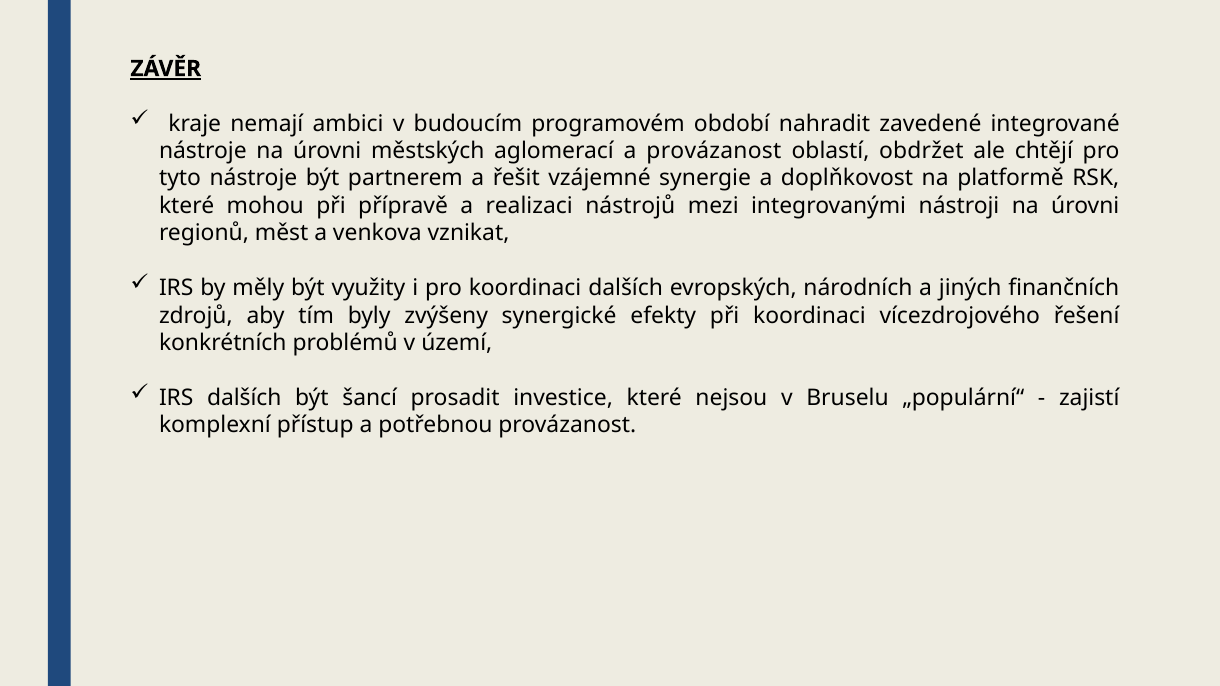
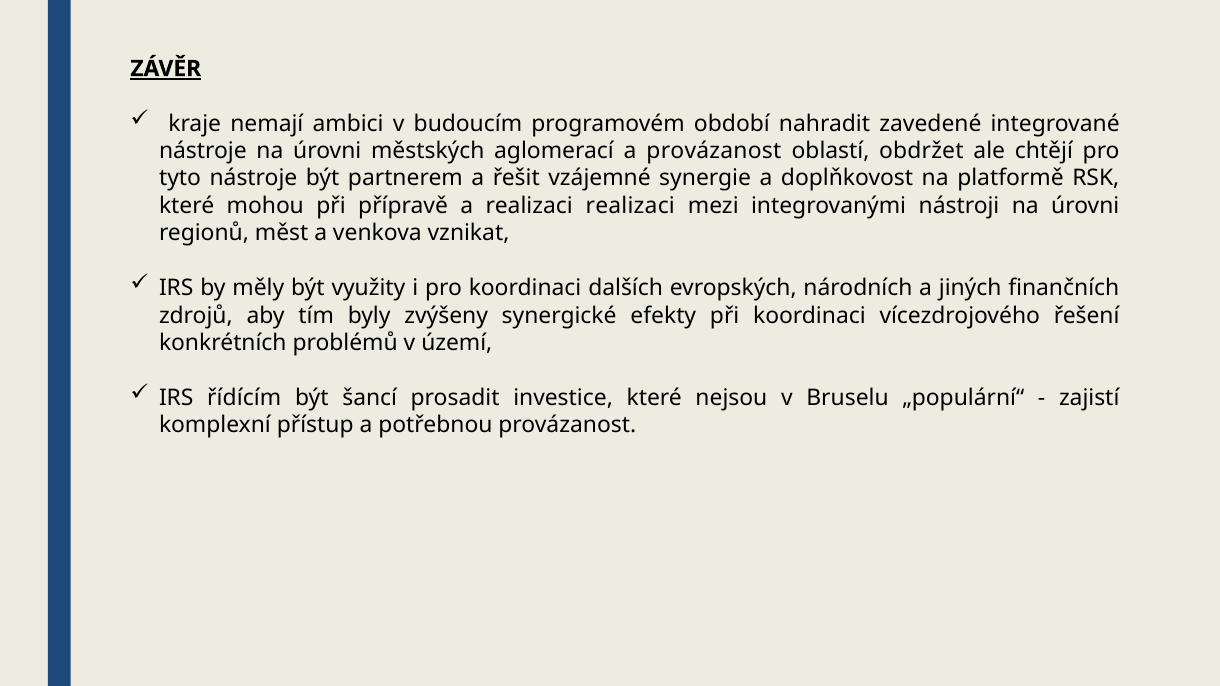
realizaci nástrojů: nástrojů -> realizaci
IRS dalších: dalších -> řídícím
